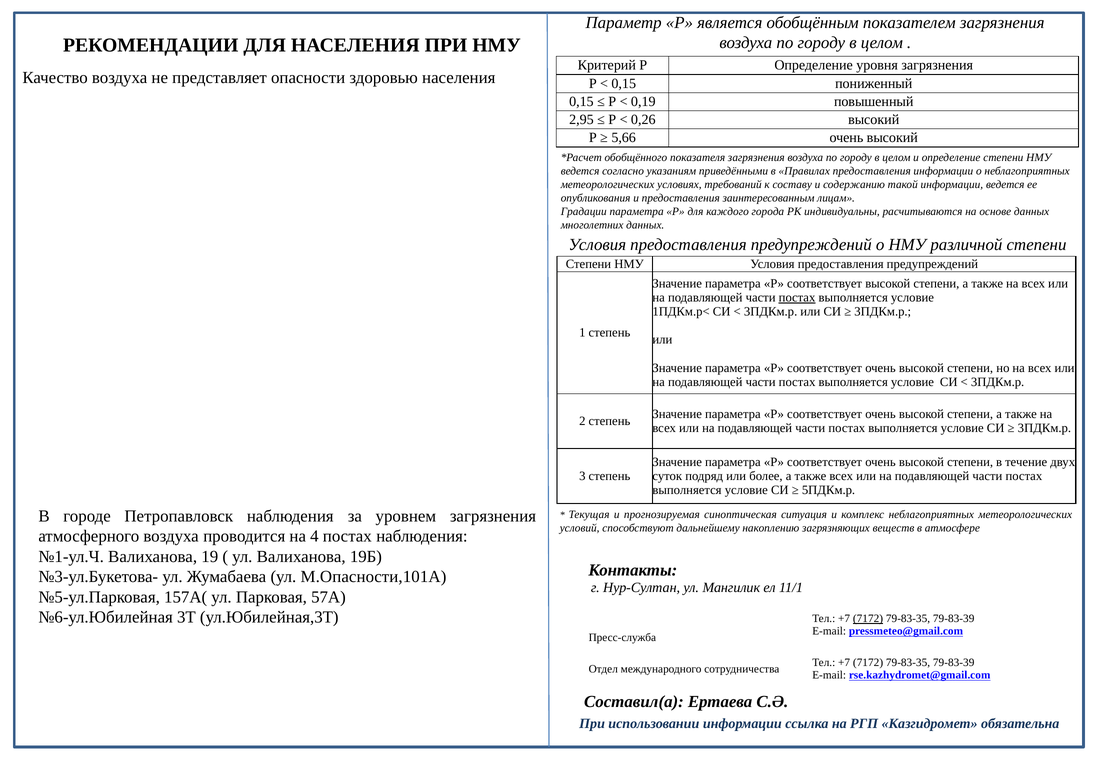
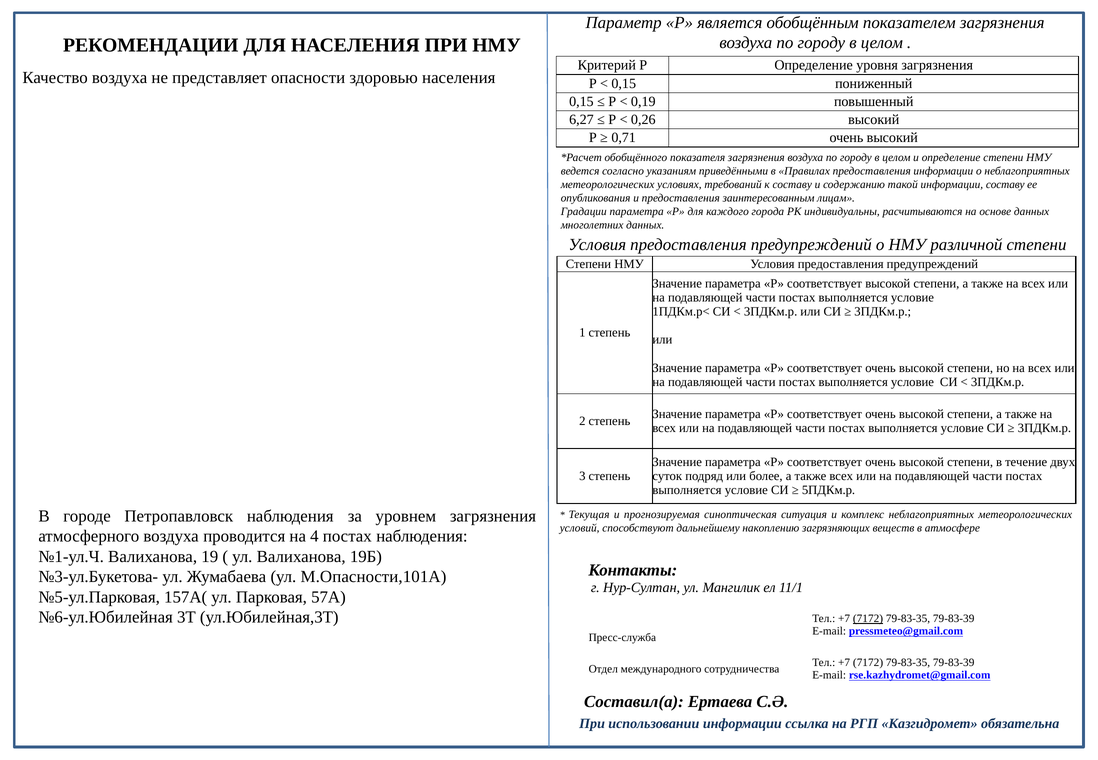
2,95: 2,95 -> 6,27
5,66: 5,66 -> 0,71
информации ведется: ведется -> составу
постах at (797, 298) underline: present -> none
